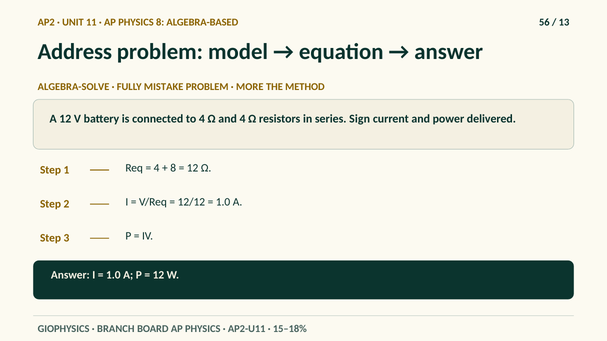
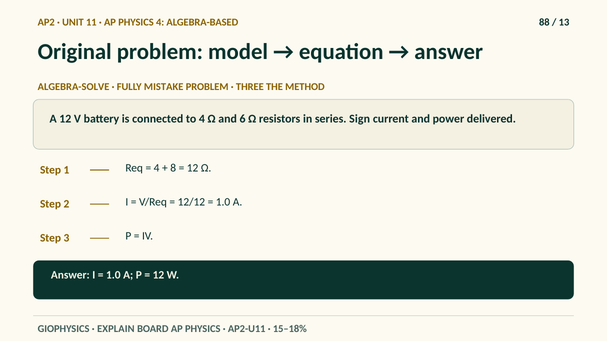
PHYSICS 8: 8 -> 4
56: 56 -> 88
Address: Address -> Original
MORE: MORE -> THREE
and 4: 4 -> 6
BRANCH: BRANCH -> EXPLAIN
